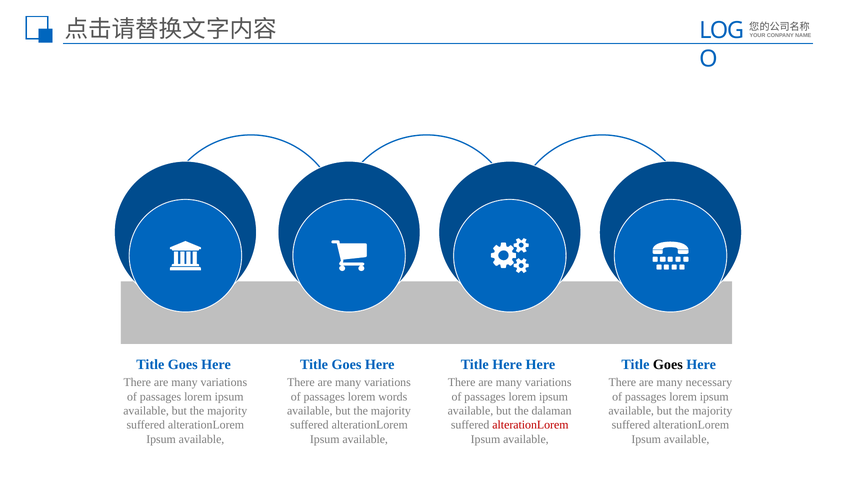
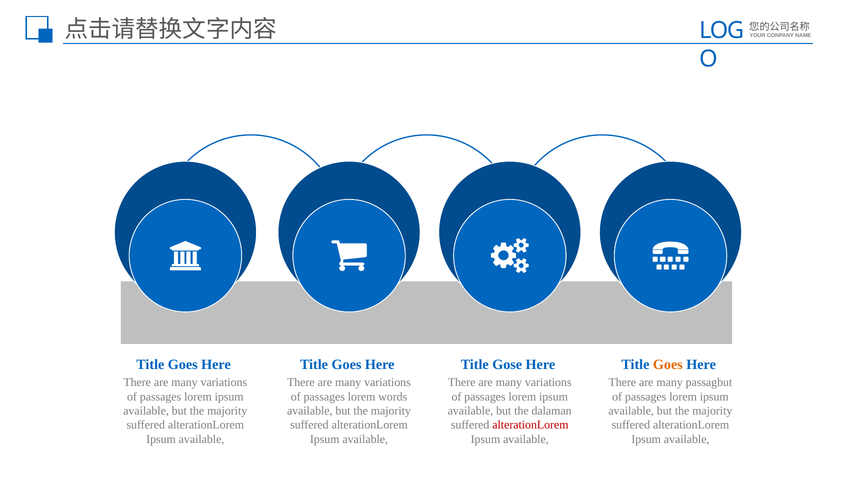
Title Here: Here -> Gose
Goes at (668, 364) colour: black -> orange
necessary: necessary -> passagbut
